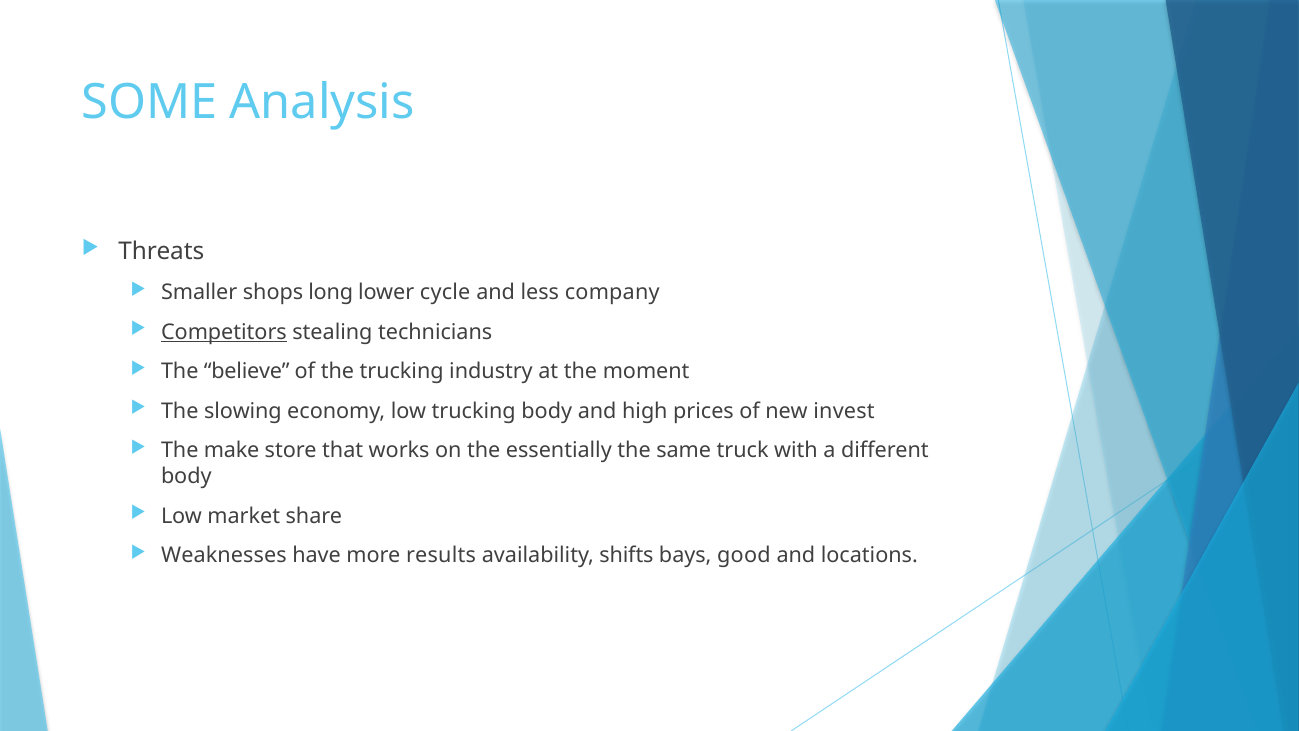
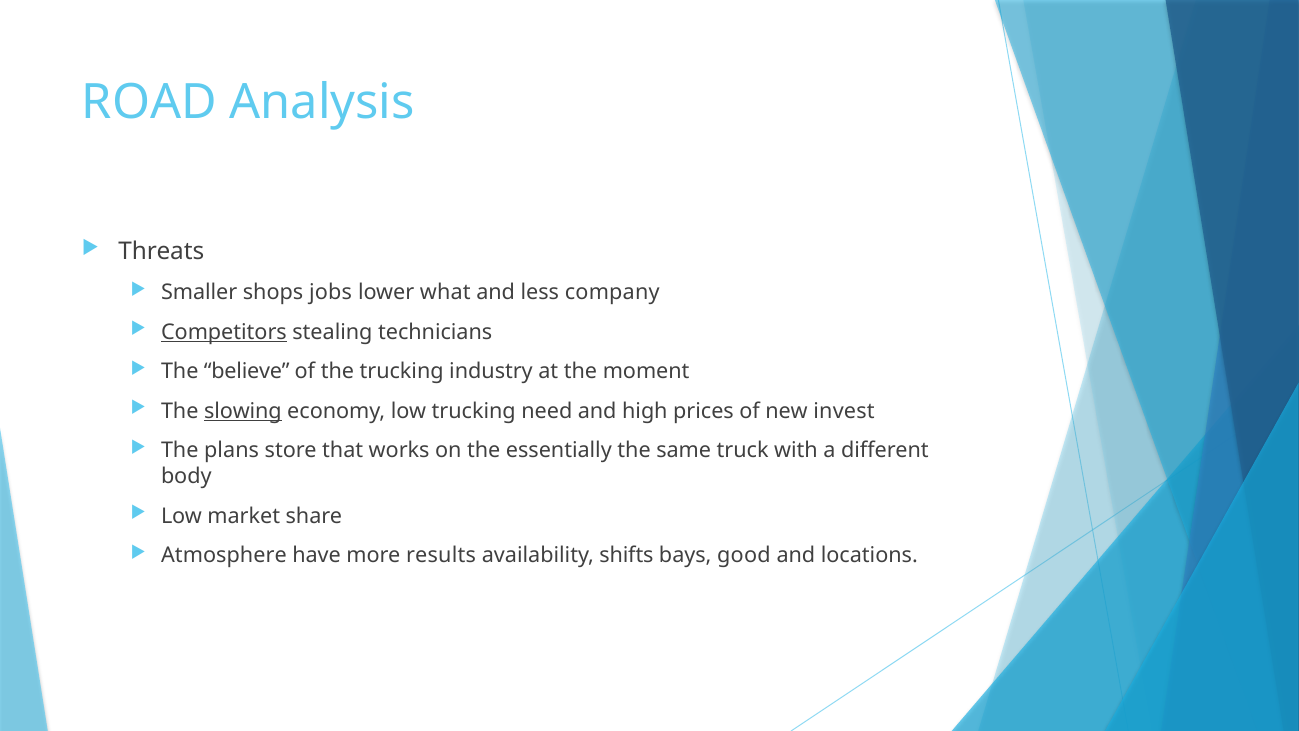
SOME: SOME -> ROAD
long: long -> jobs
cycle: cycle -> what
slowing underline: none -> present
trucking body: body -> need
make: make -> plans
Weaknesses: Weaknesses -> Atmosphere
